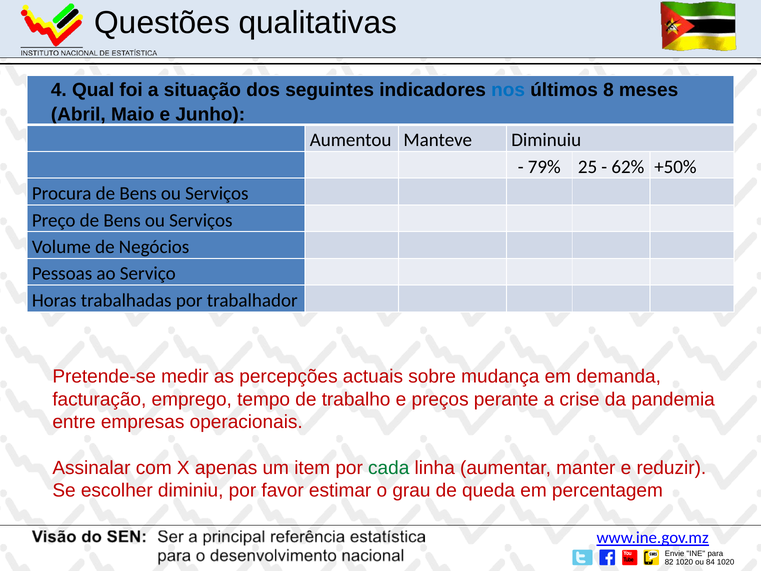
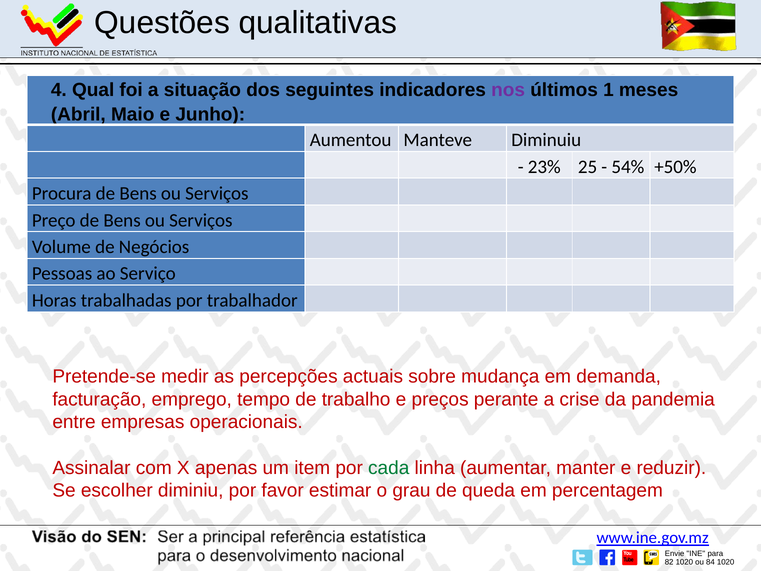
nos colour: blue -> purple
8: 8 -> 1
79%: 79% -> 23%
62%: 62% -> 54%
